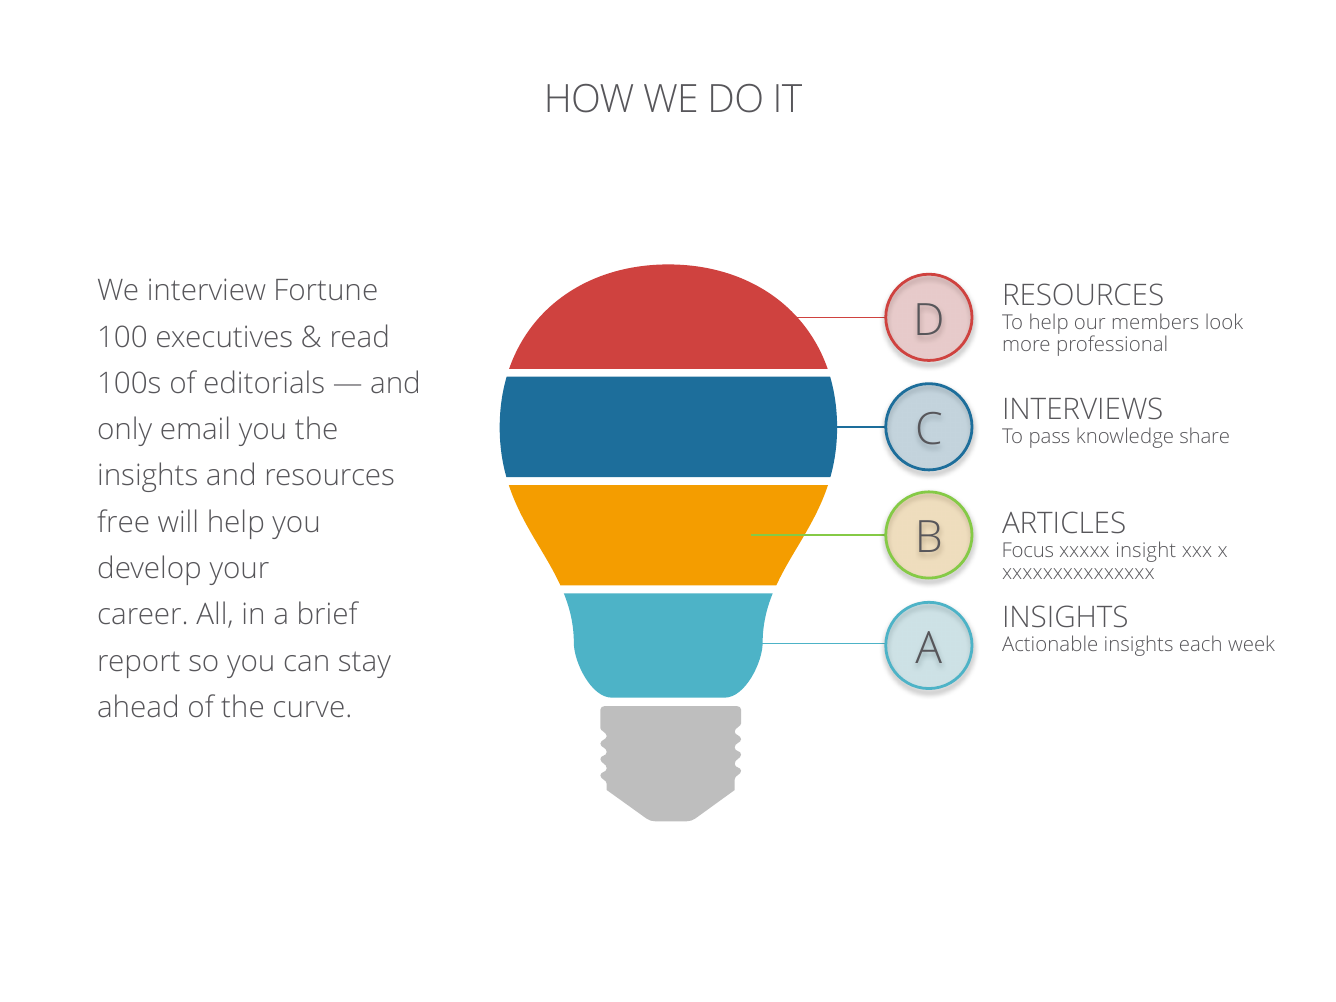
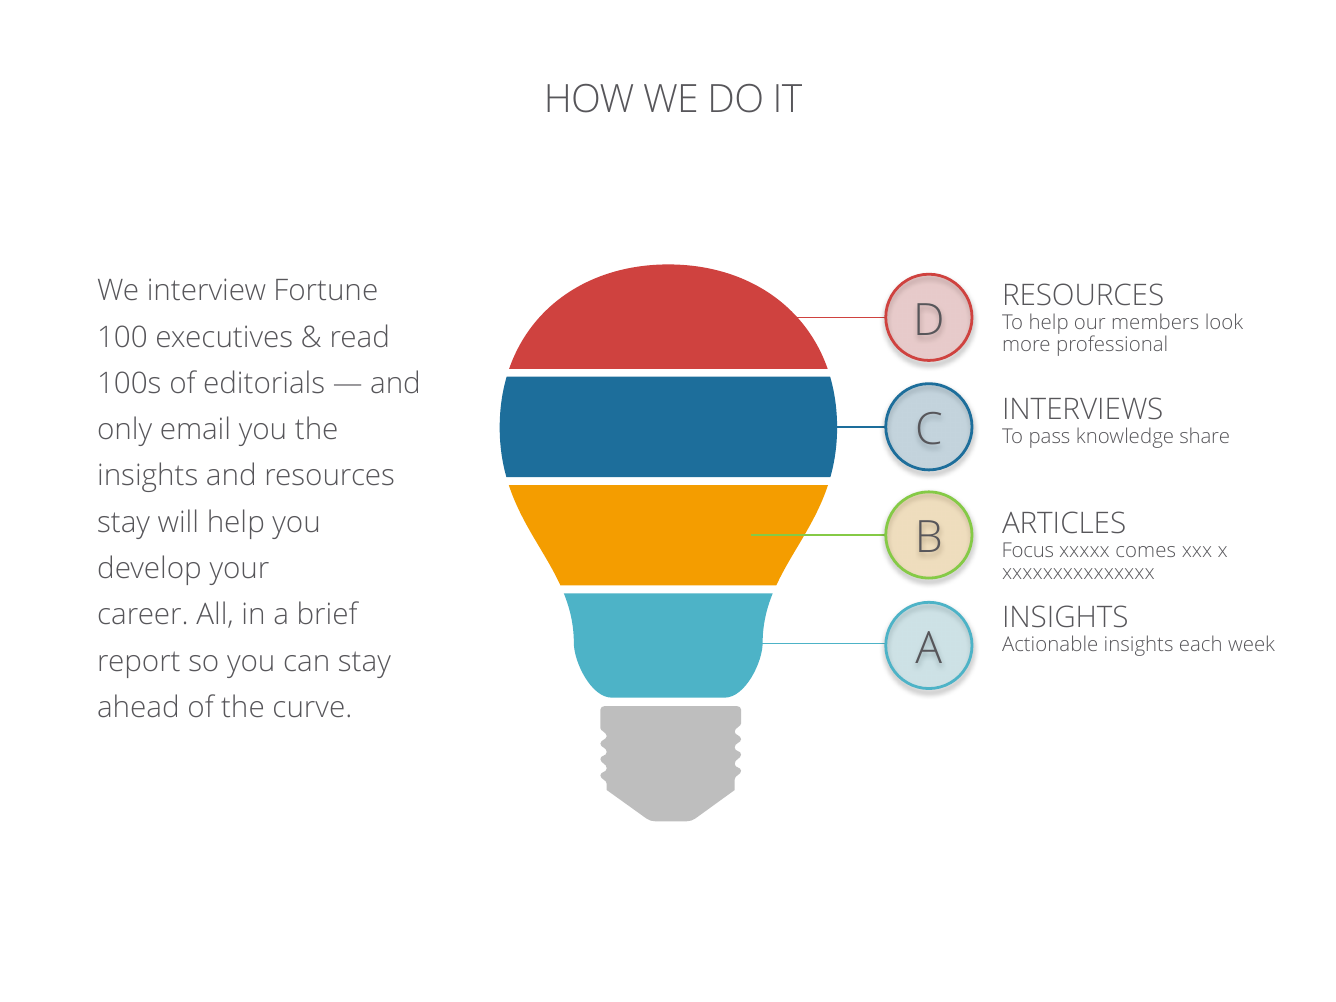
free at (124, 522): free -> stay
insight: insight -> comes
